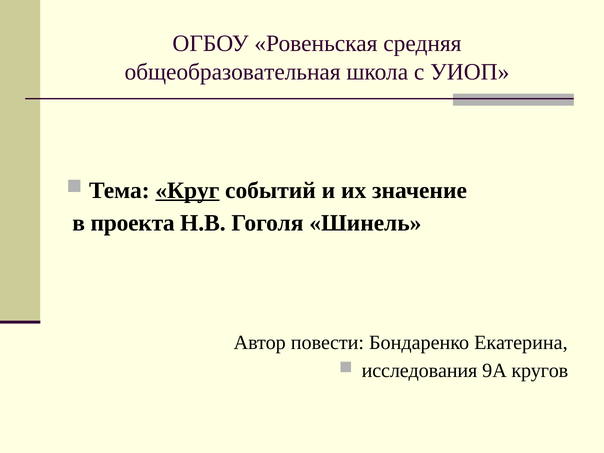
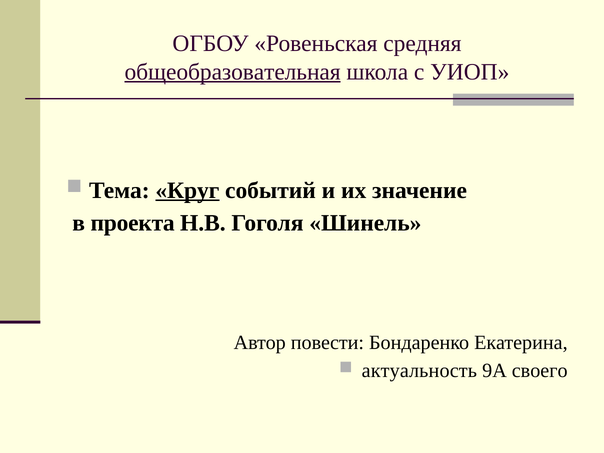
общеобразовательная underline: none -> present
исследования: исследования -> актуальность
кругов: кругов -> своего
